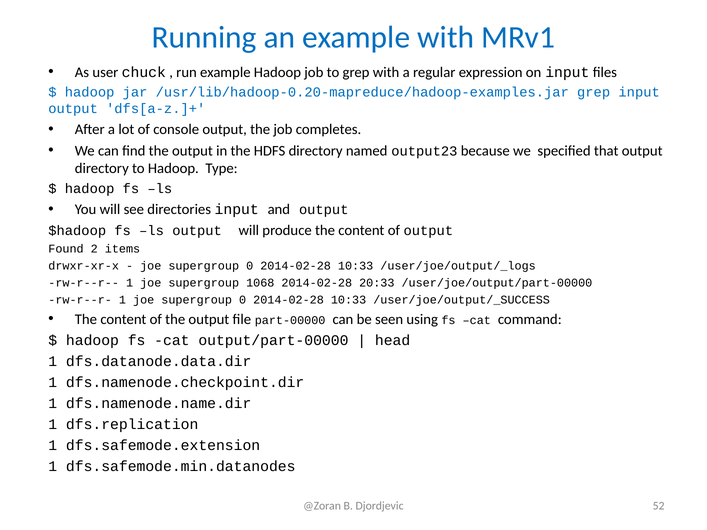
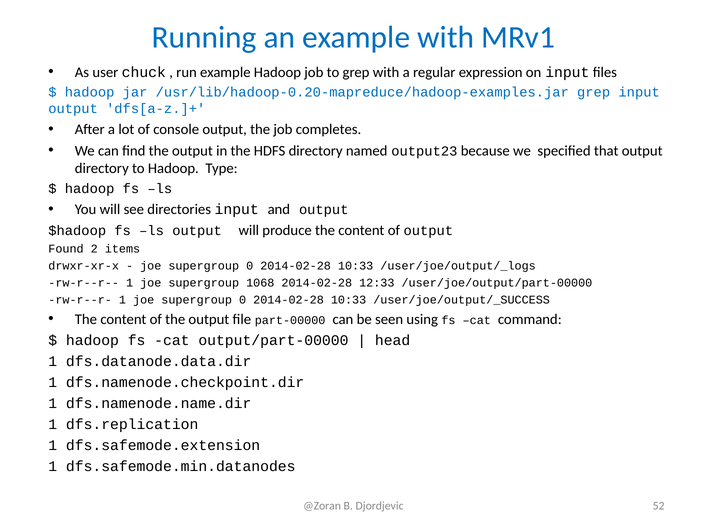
20:33: 20:33 -> 12:33
